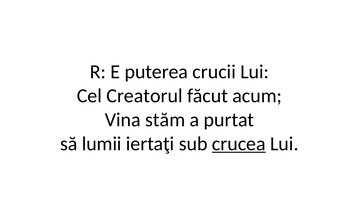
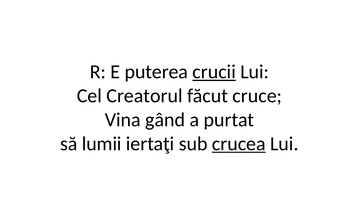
crucii underline: none -> present
acum: acum -> cruce
stăm: stăm -> gând
